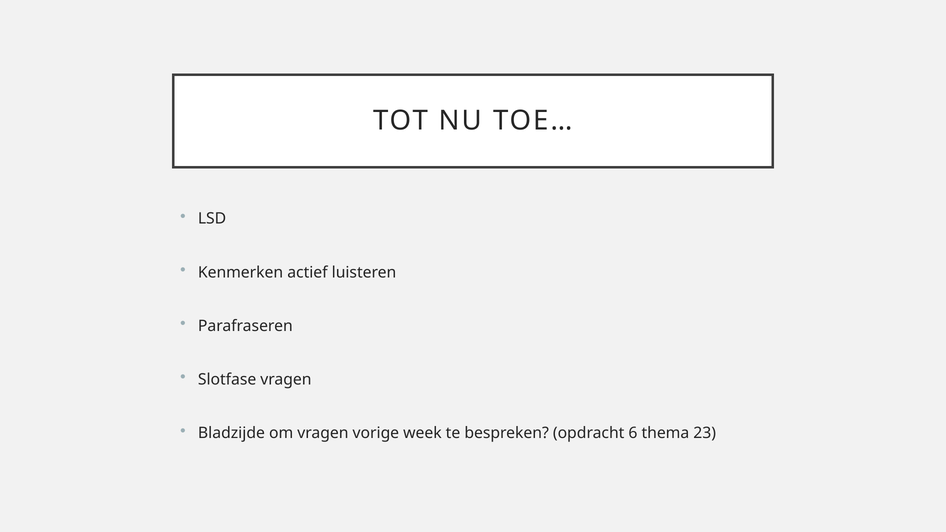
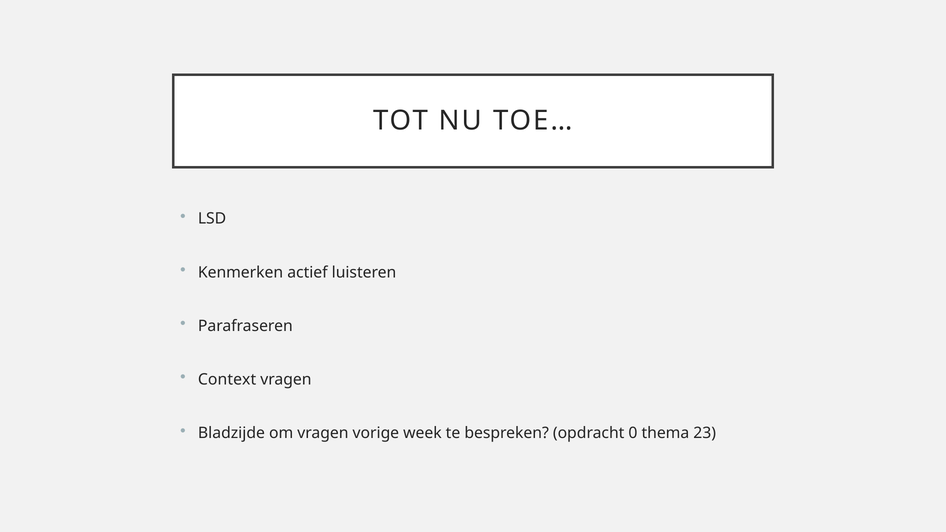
Slotfase: Slotfase -> Context
6: 6 -> 0
